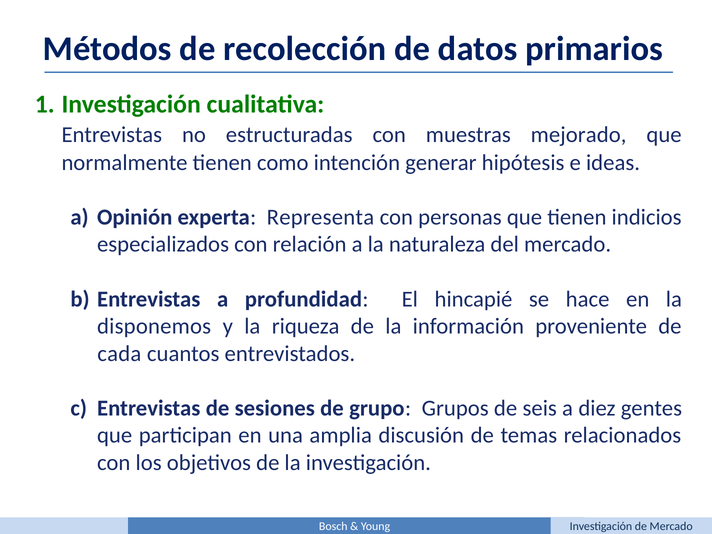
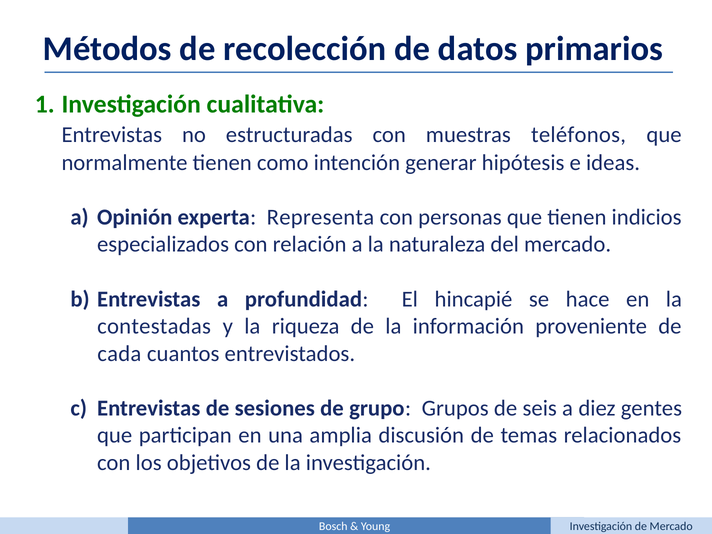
mejorado: mejorado -> teléfonos
disponemos: disponemos -> contestadas
